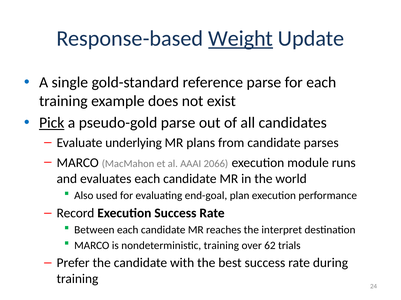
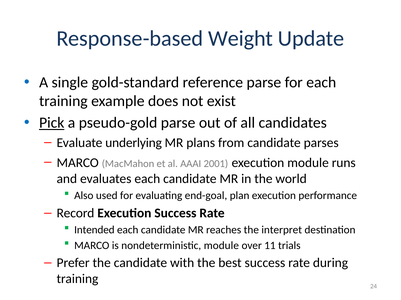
Weight underline: present -> none
2066: 2066 -> 2001
Between: Between -> Intended
nondeterministic training: training -> module
62: 62 -> 11
